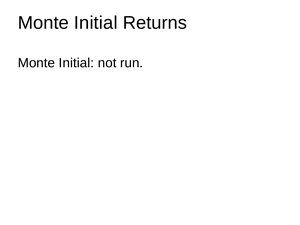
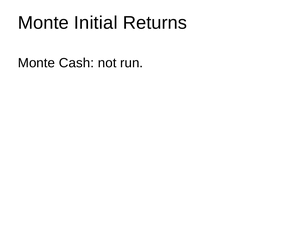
Initial at (76, 63): Initial -> Cash
